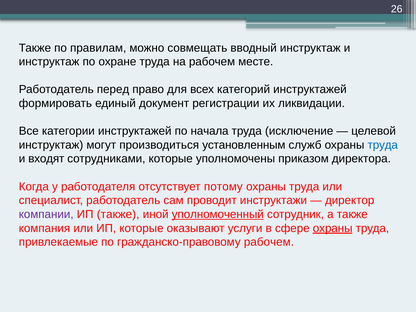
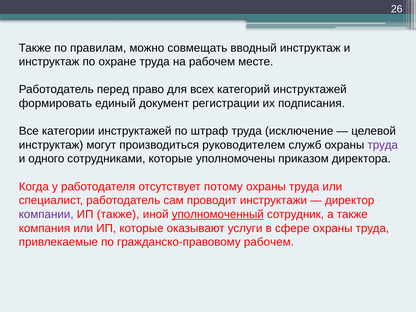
ликвидации: ликвидации -> подписания
начала: начала -> штраф
установленным: установленным -> руководителем
труда at (383, 145) colour: blue -> purple
входят: входят -> одного
охраны at (333, 228) underline: present -> none
